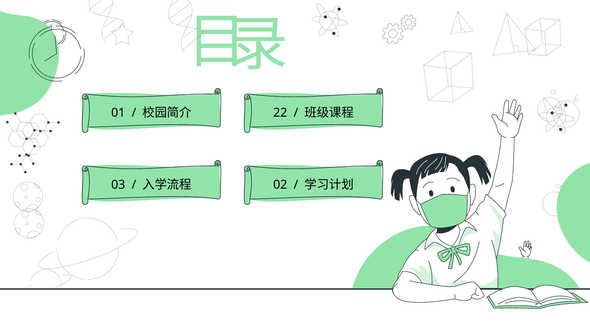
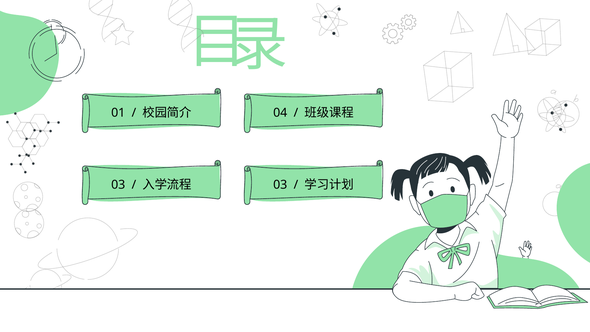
22: 22 -> 04
02 at (280, 185): 02 -> 03
